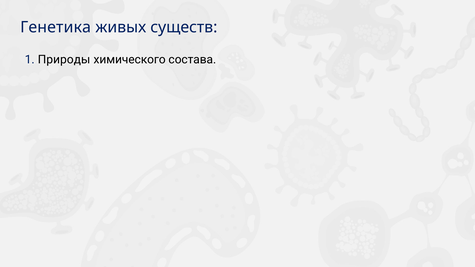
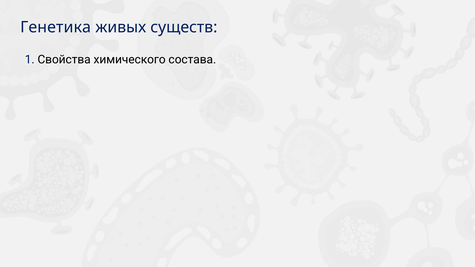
Природы: Природы -> Свойства
